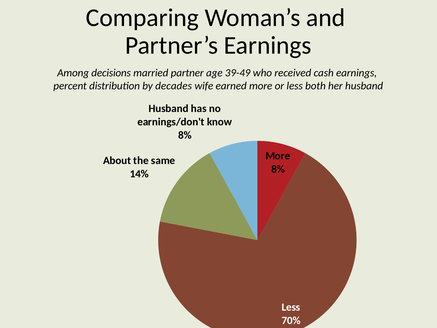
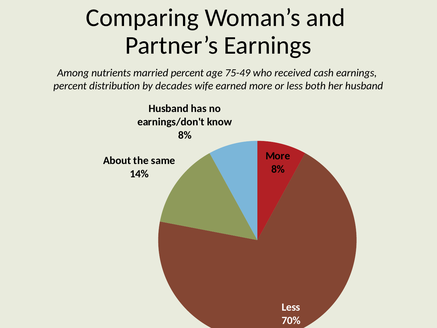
decisions: decisions -> nutrients
married partner: partner -> percent
39-49: 39-49 -> 75-49
